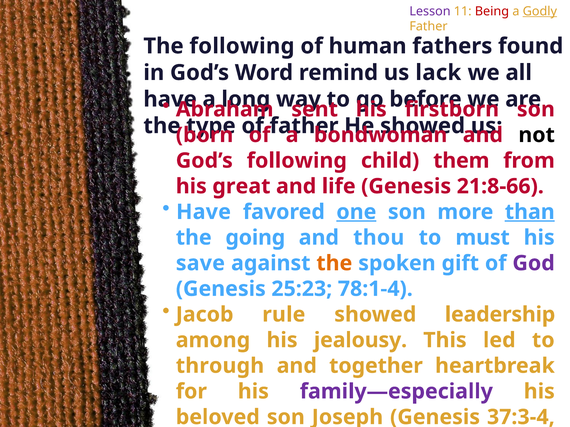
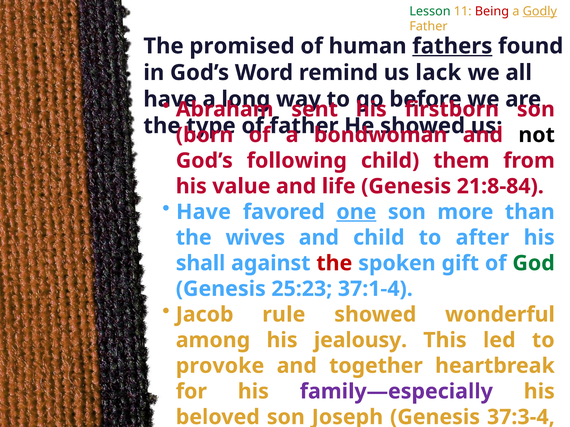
Lesson colour: purple -> green
The following: following -> promised
fathers underline: none -> present
great: great -> value
21:8-66: 21:8-66 -> 21:8-84
than underline: present -> none
going: going -> wives
and thou: thou -> child
must: must -> after
save: save -> shall
the at (334, 264) colour: orange -> red
God colour: purple -> green
78:1-4: 78:1-4 -> 37:1-4
leadership: leadership -> wonderful
through: through -> provoke
